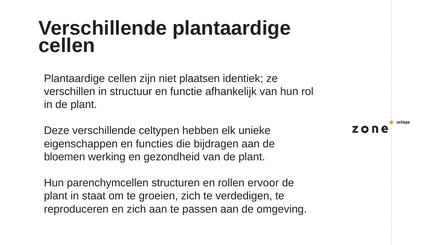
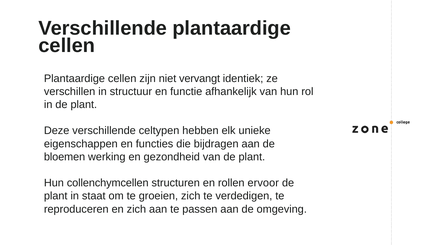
plaatsen: plaatsen -> vervangt
parenchymcellen: parenchymcellen -> collenchymcellen
